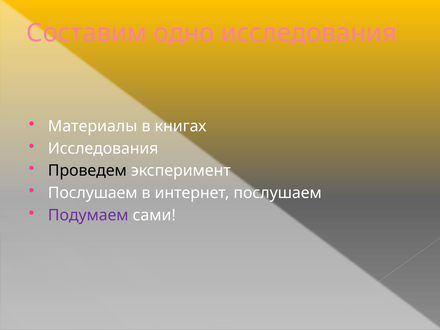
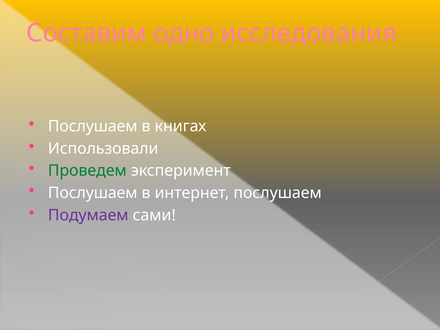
Материалы at (93, 126): Материалы -> Послушаем
Исследования at (103, 148): Исследования -> Использовали
Проведем colour: black -> green
